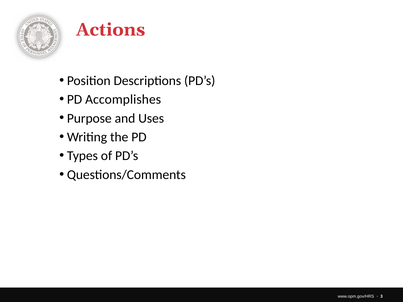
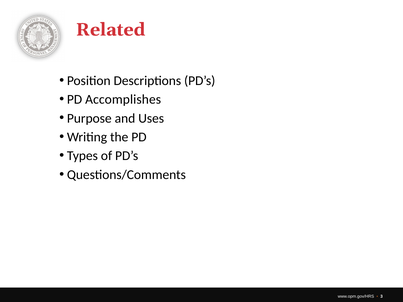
Actions: Actions -> Related
